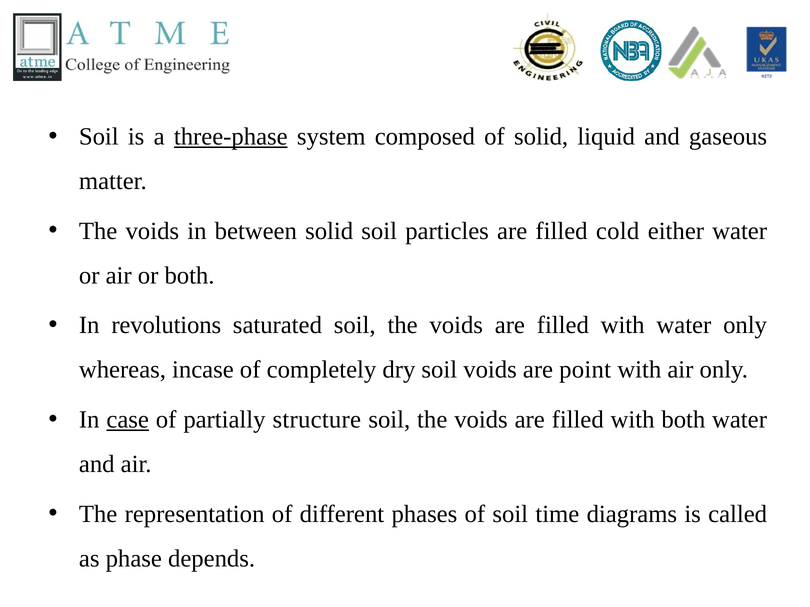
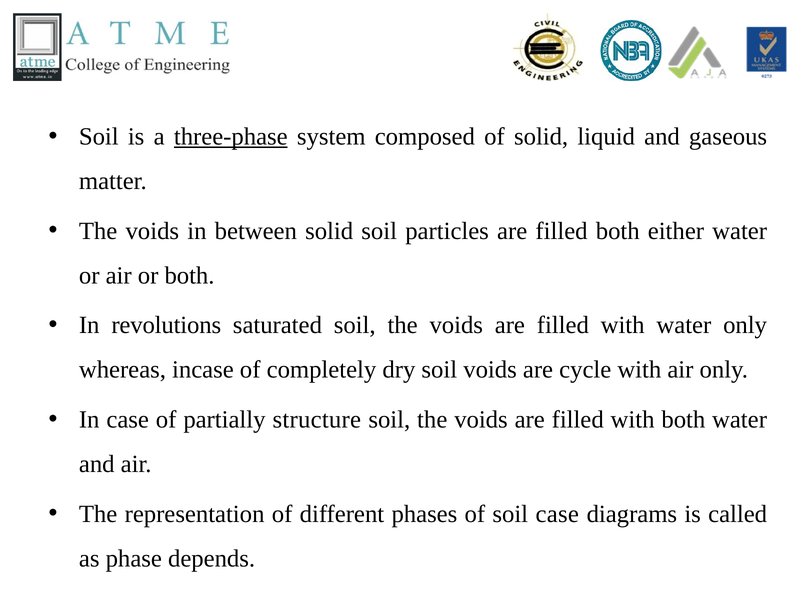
filled cold: cold -> both
point: point -> cycle
case at (128, 420) underline: present -> none
soil time: time -> case
